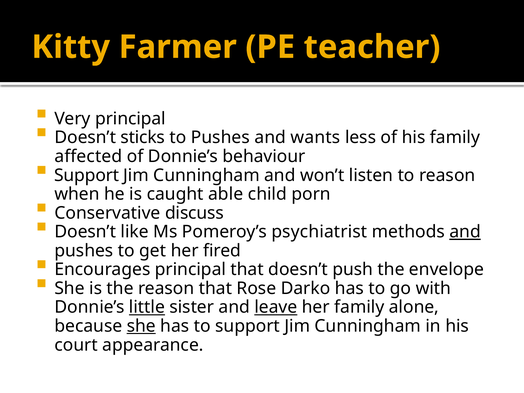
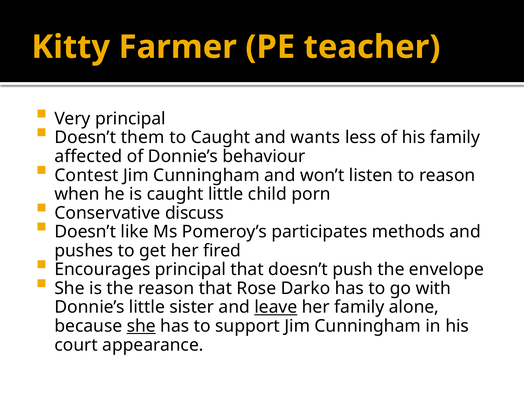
sticks: sticks -> them
to Pushes: Pushes -> Caught
Support at (87, 175): Support -> Contest
caught able: able -> little
psychiatrist: psychiatrist -> participates
and at (465, 232) underline: present -> none
little at (147, 307) underline: present -> none
